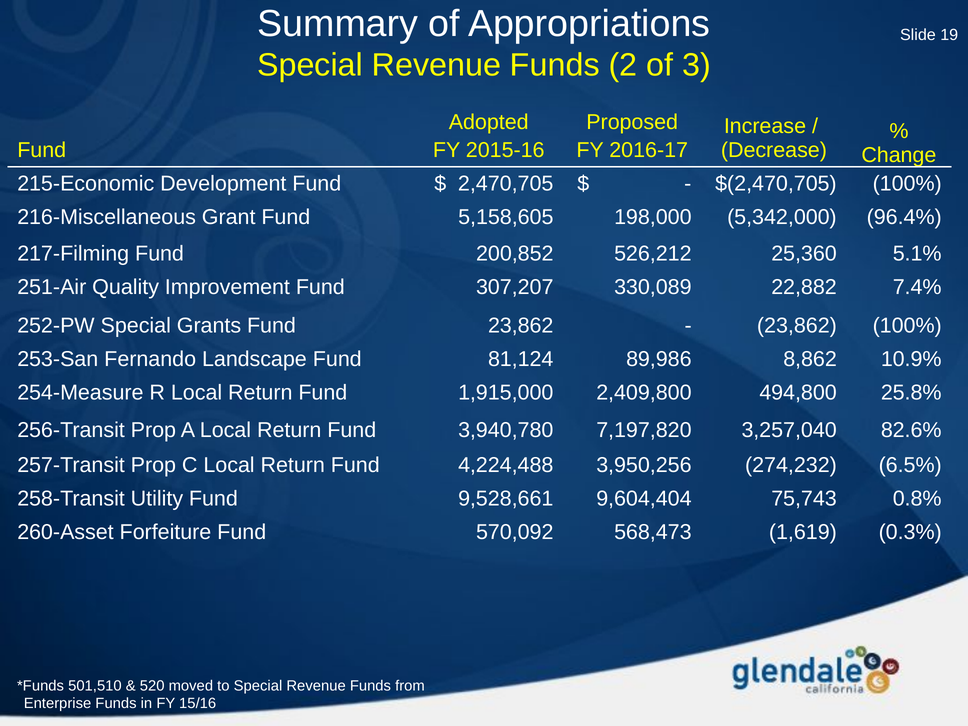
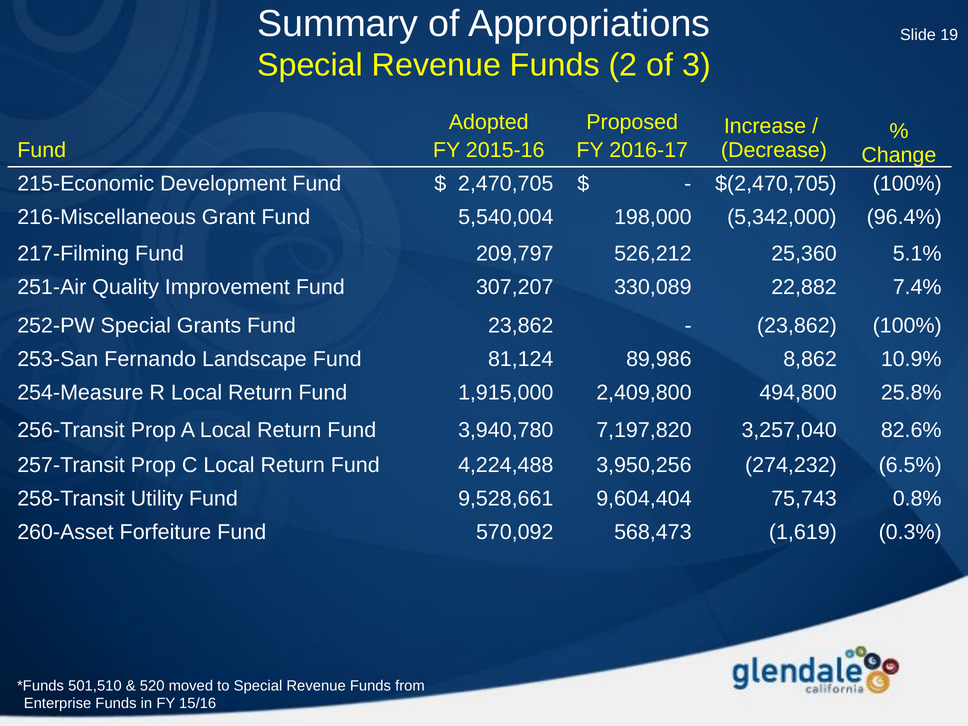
5,158,605: 5,158,605 -> 5,540,004
200,852: 200,852 -> 209,797
